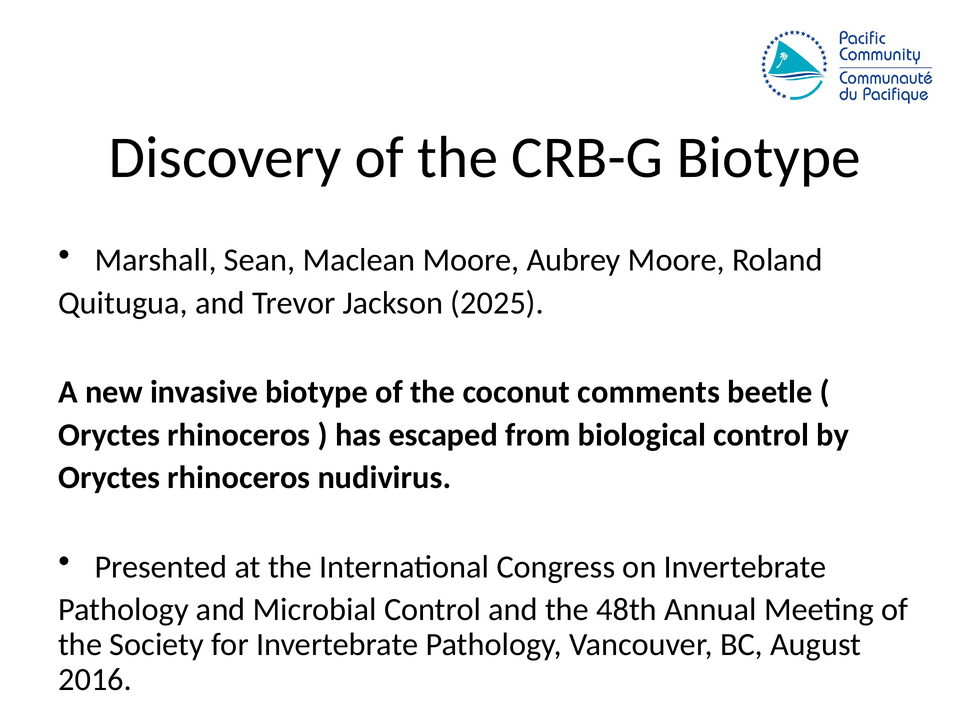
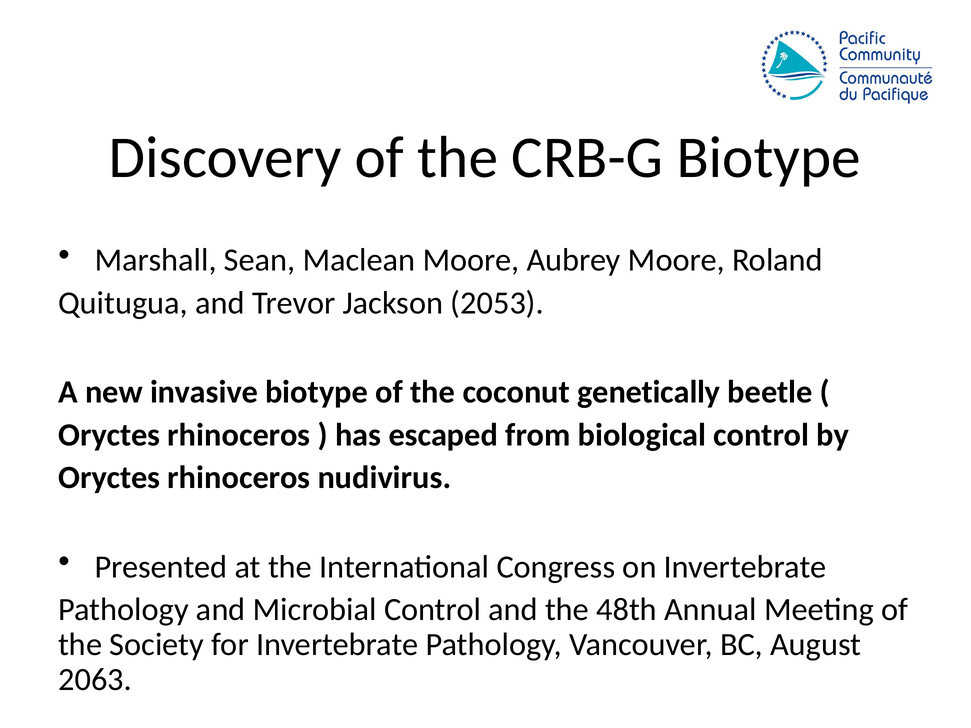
2025: 2025 -> 2053
comments: comments -> genetically
2016: 2016 -> 2063
